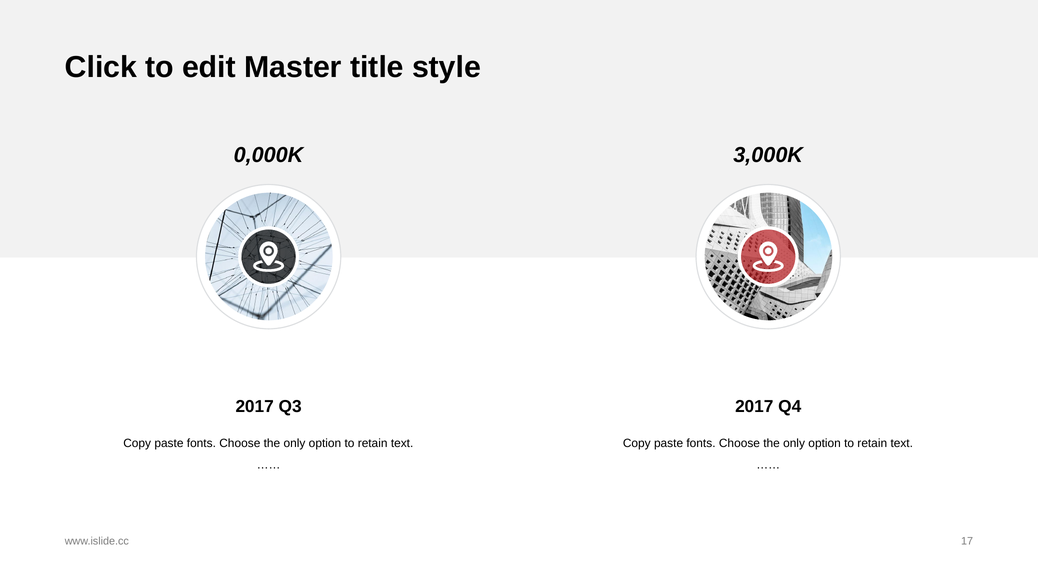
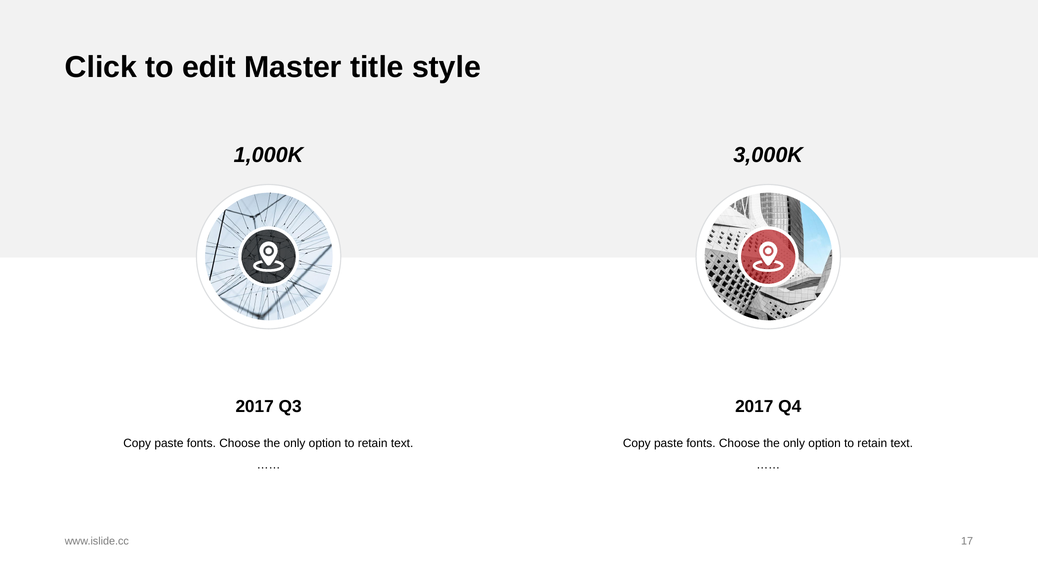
0,000K: 0,000K -> 1,000K
